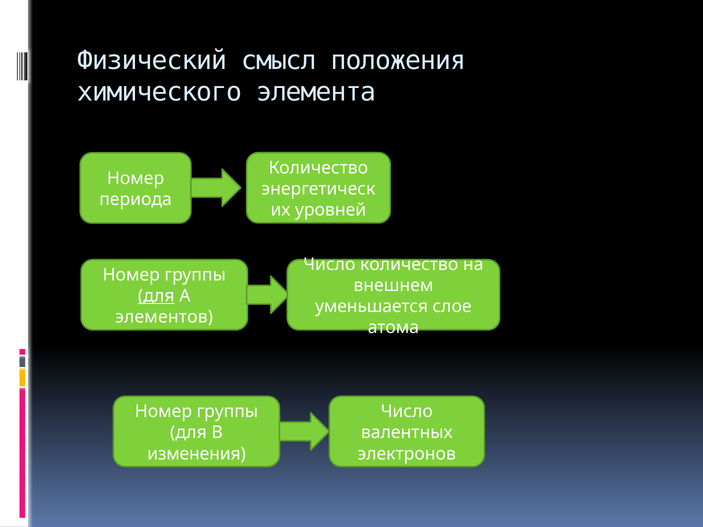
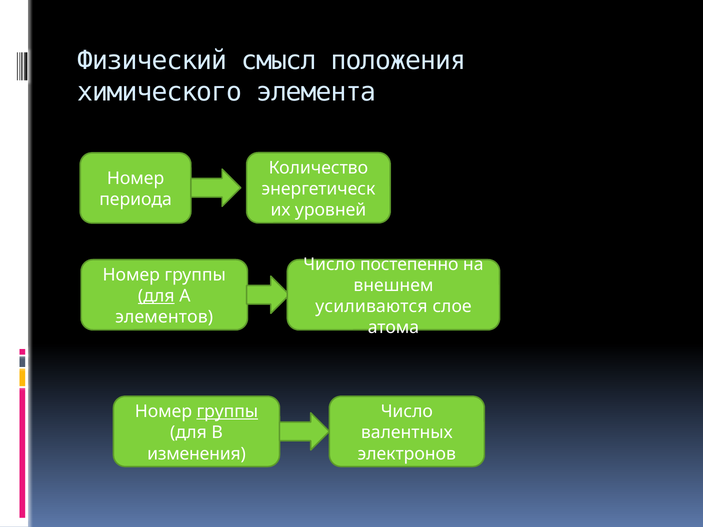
Число количество: количество -> постепенно
уменьшается: уменьшается -> усиливаются
группы at (227, 412) underline: none -> present
